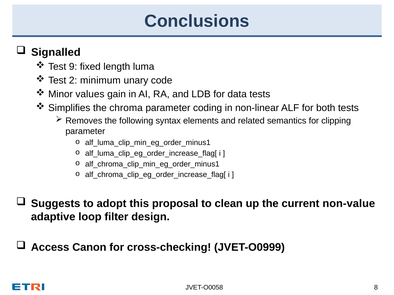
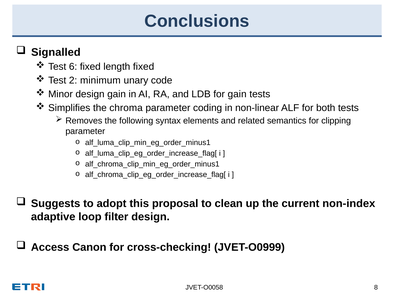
9: 9 -> 6
length luma: luma -> fixed
Minor values: values -> design
for data: data -> gain
non-value: non-value -> non-index
